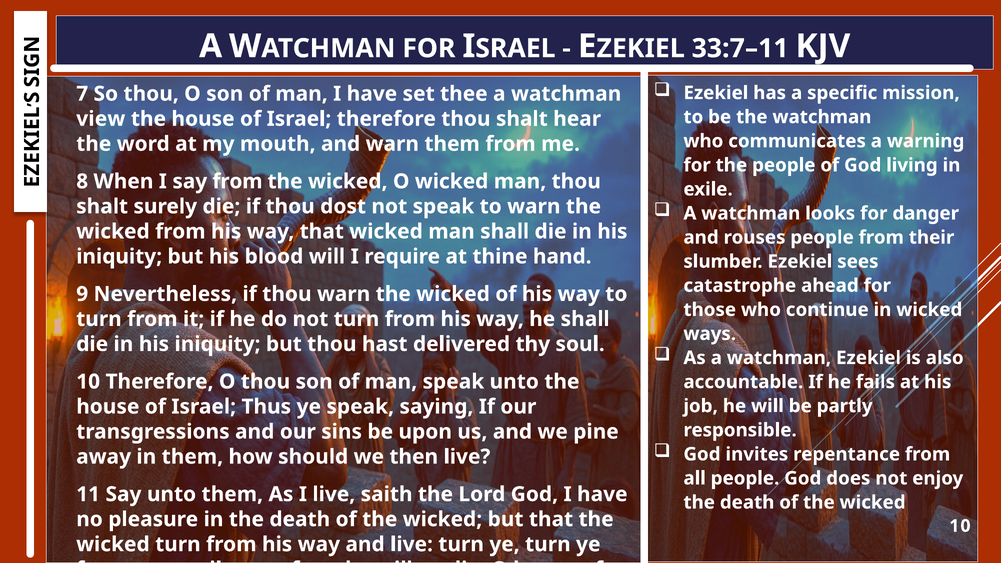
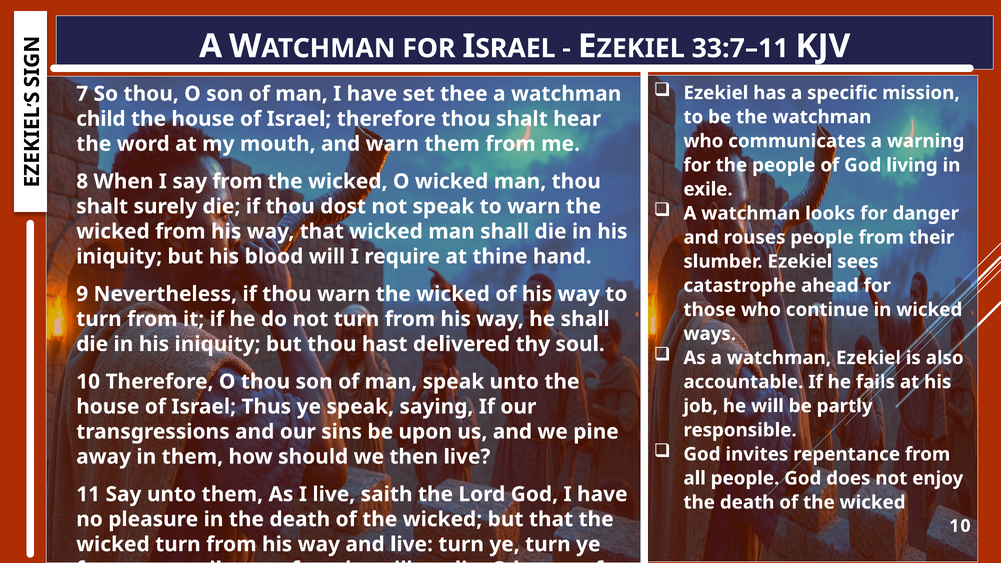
view: view -> child
